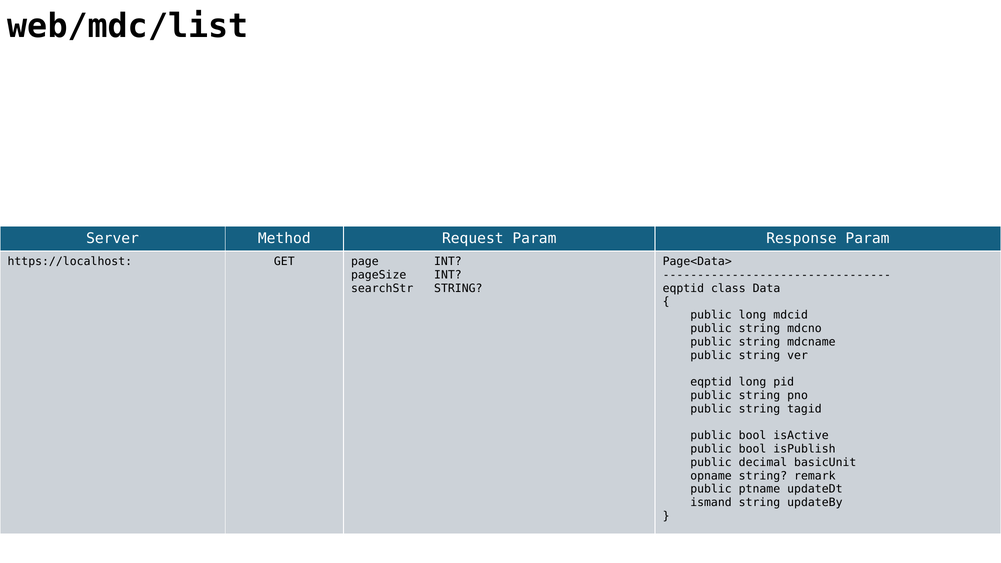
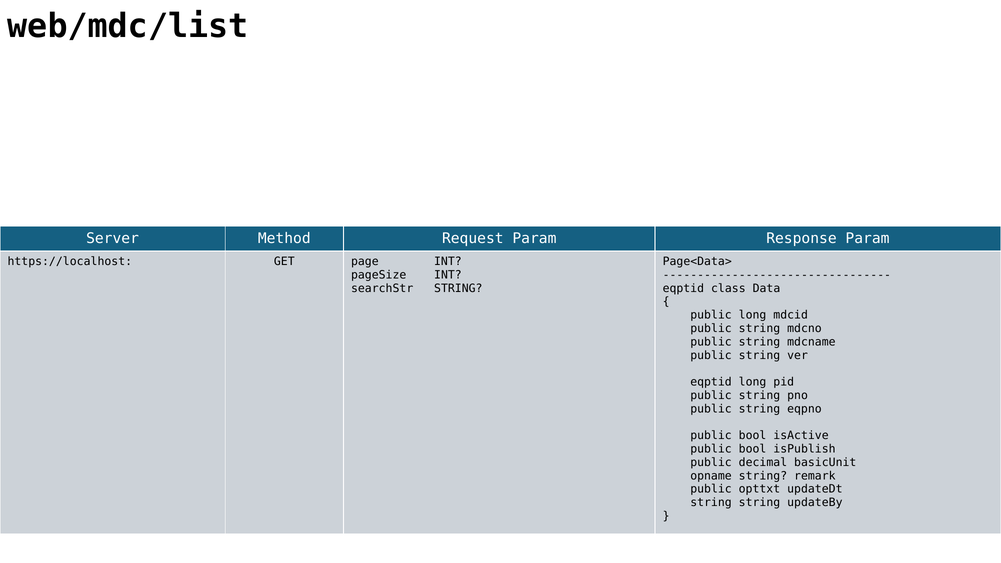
tagid: tagid -> eqpno
ptname: ptname -> opttxt
ismand at (711, 503): ismand -> string
